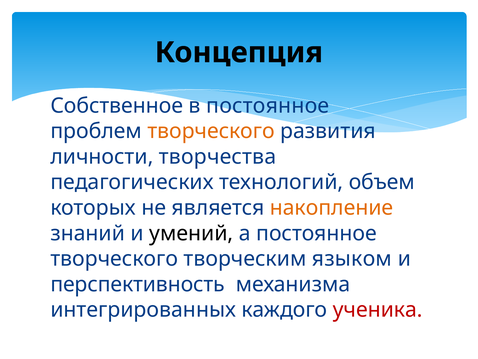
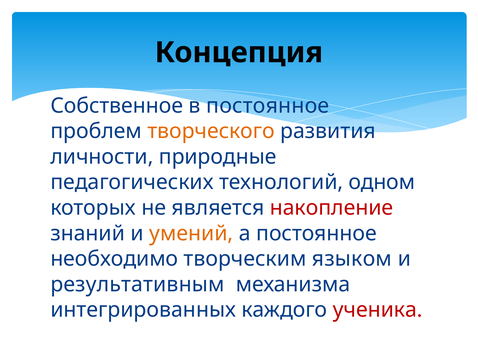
творчества: творчества -> природные
объем: объем -> одном
накопление colour: orange -> red
умений colour: black -> orange
творческого at (114, 259): творческого -> необходимо
перспективность: перспективность -> результативным
